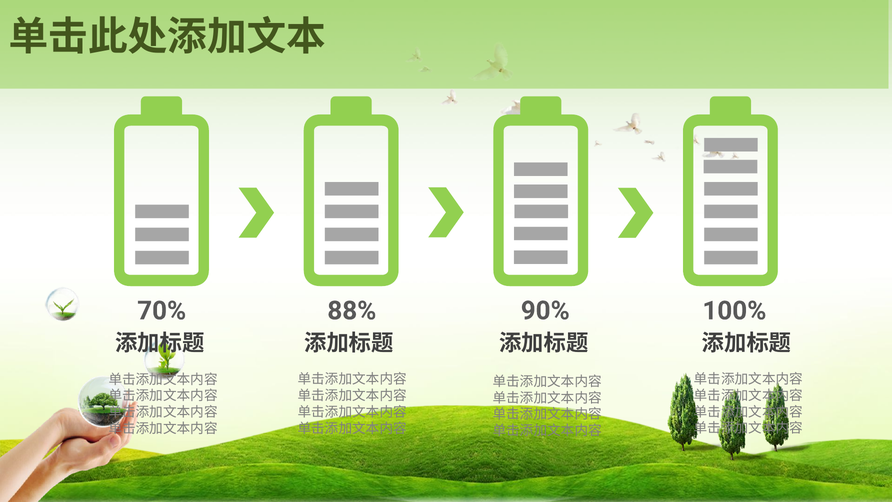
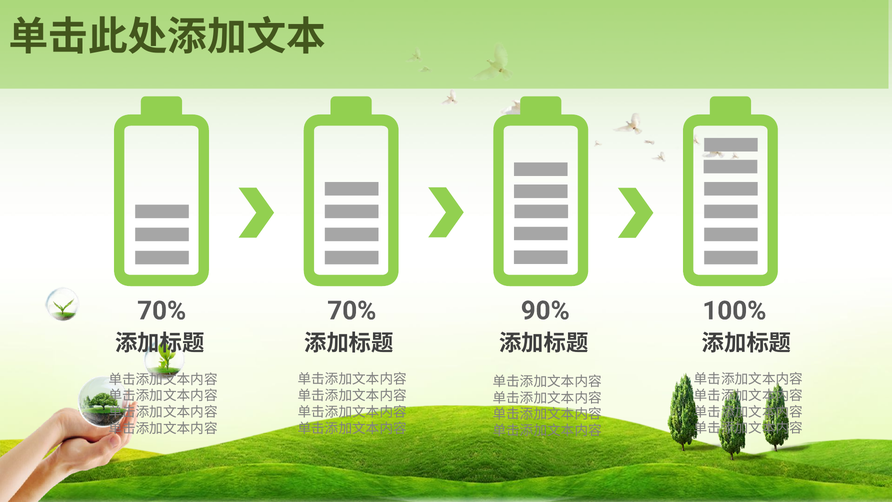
70% 88%: 88% -> 70%
